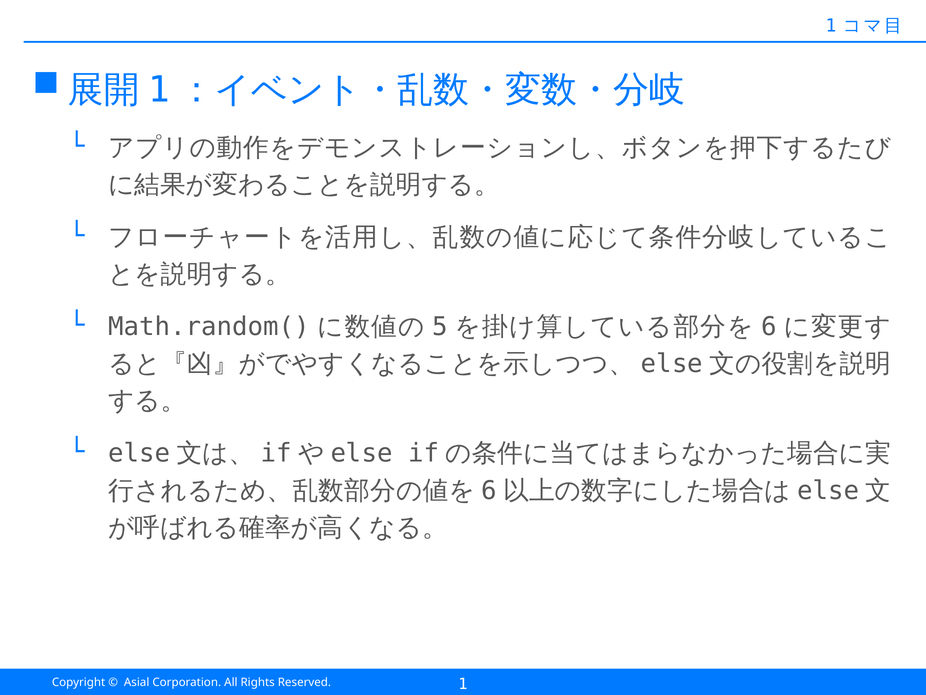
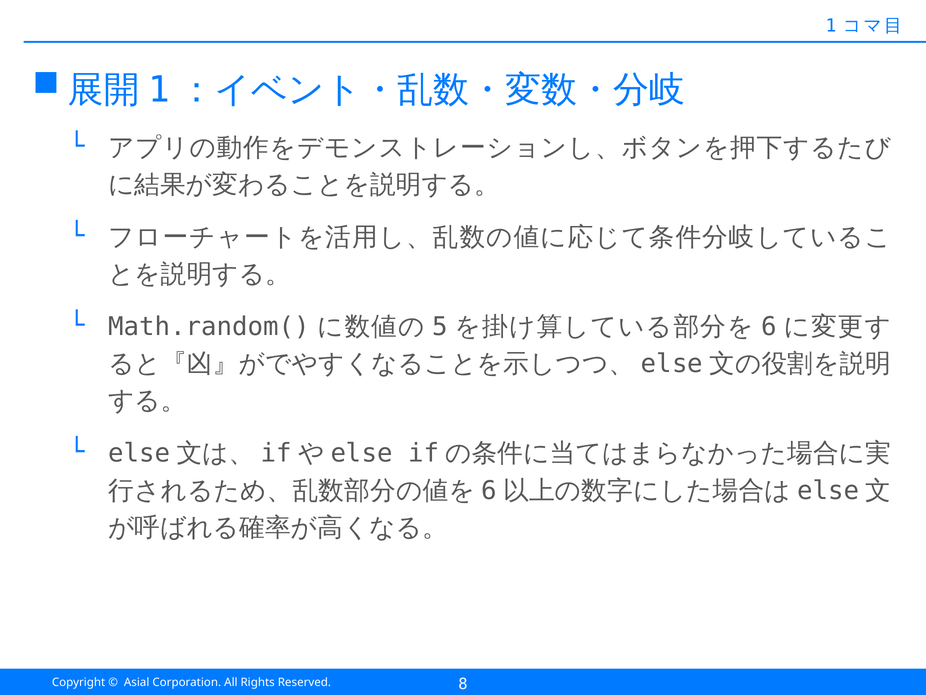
1 at (463, 684): 1 -> 8
